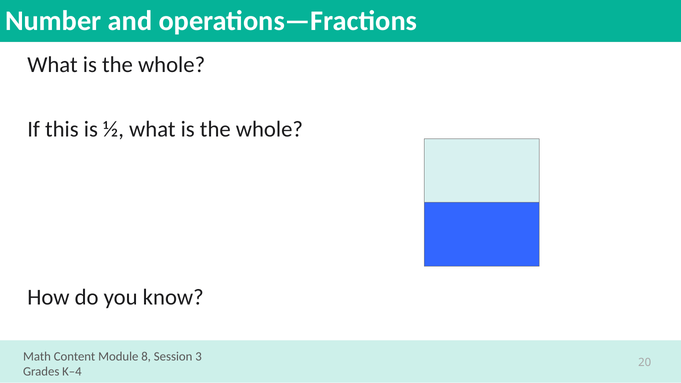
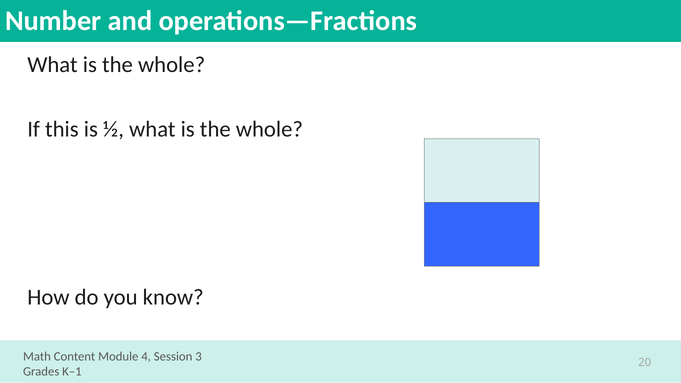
8: 8 -> 4
K–4: K–4 -> K–1
